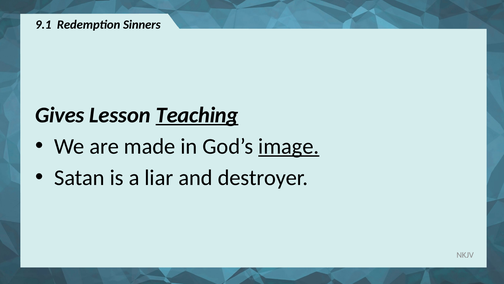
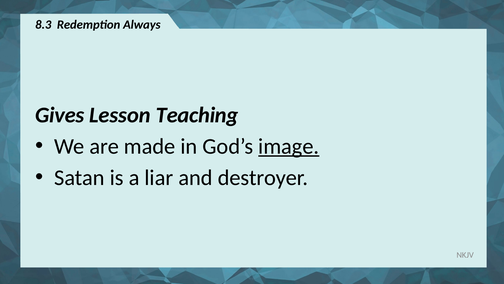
9.1: 9.1 -> 8.3
Sinners: Sinners -> Always
Teaching underline: present -> none
